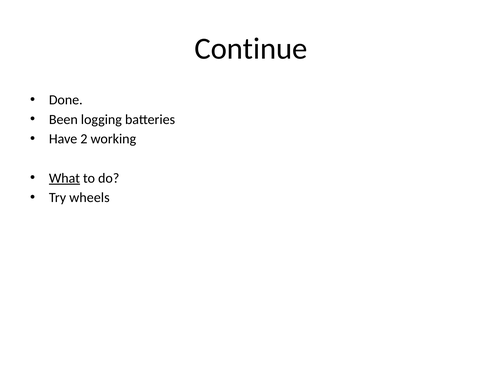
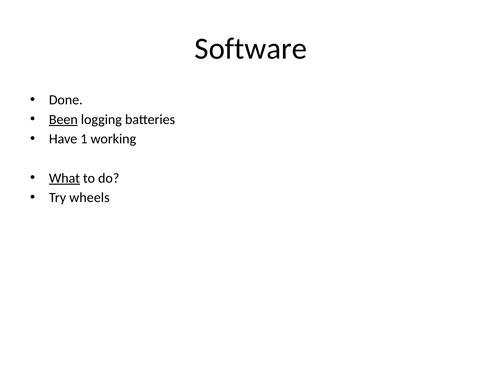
Continue: Continue -> Software
Been underline: none -> present
2: 2 -> 1
